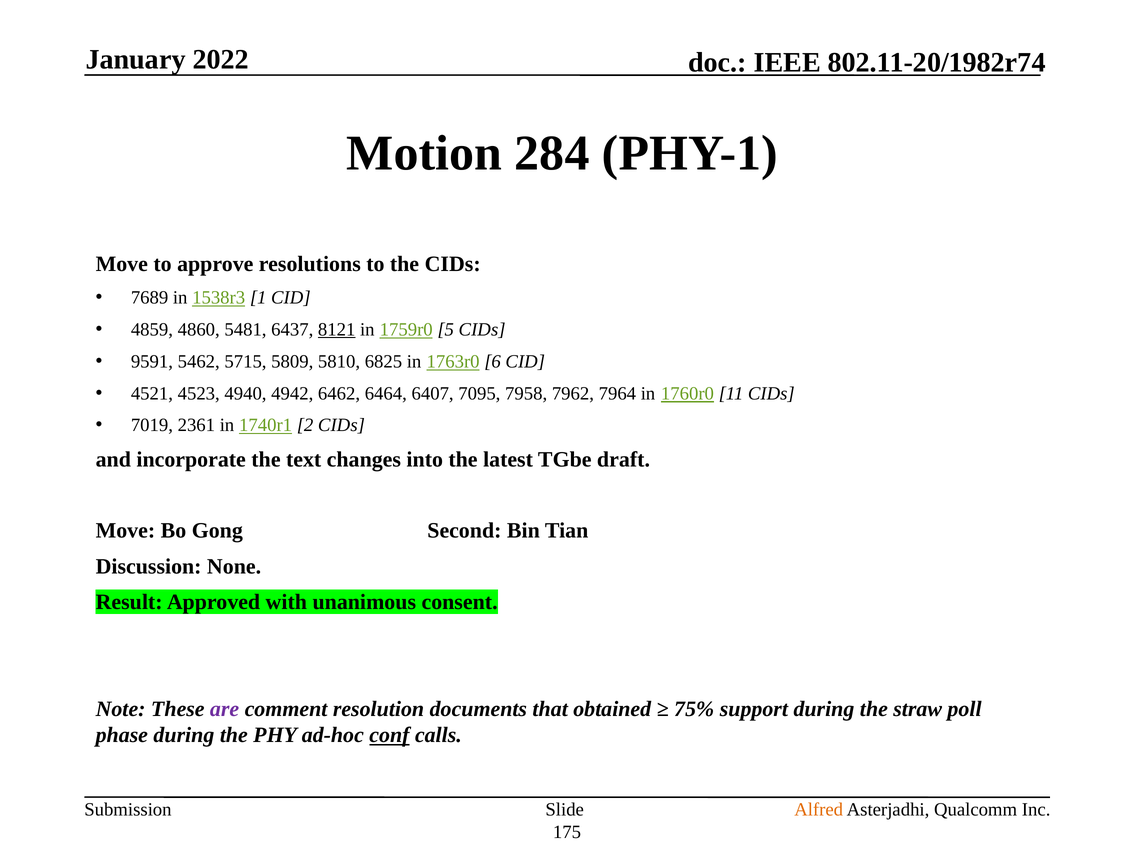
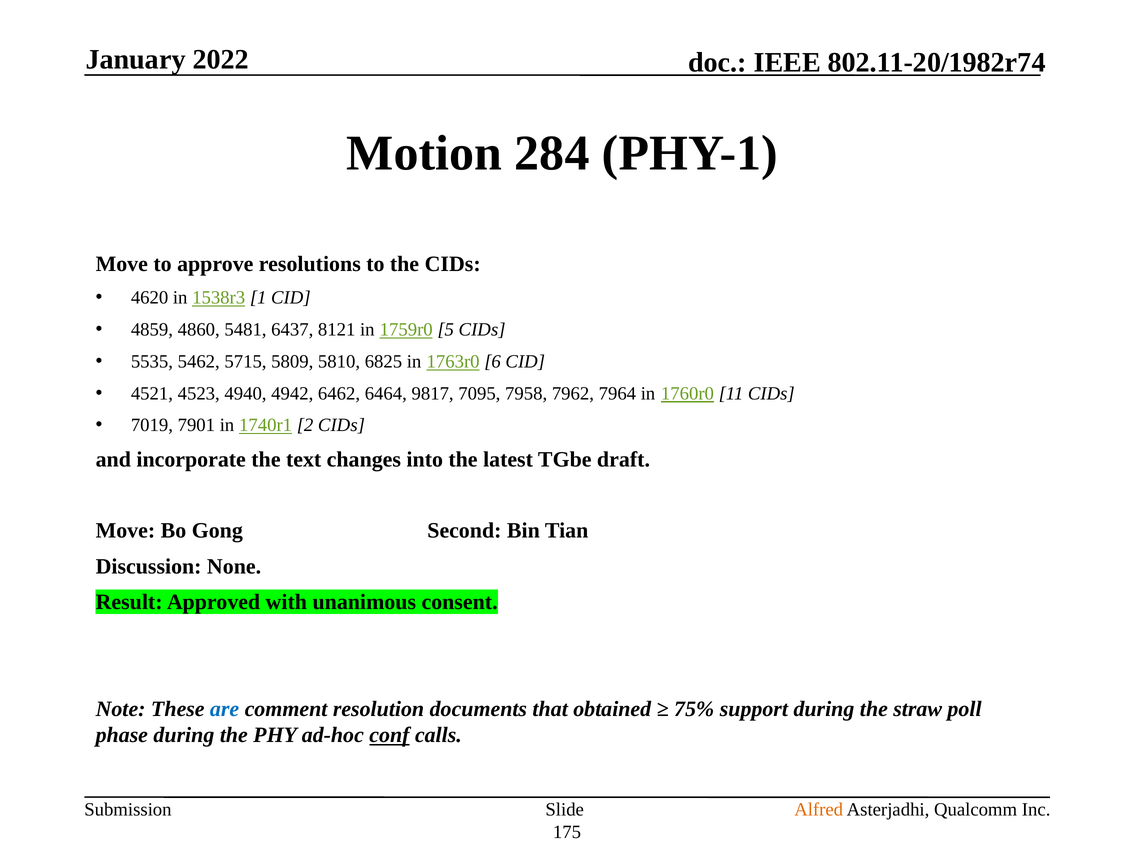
7689: 7689 -> 4620
8121 underline: present -> none
9591: 9591 -> 5535
6407: 6407 -> 9817
2361: 2361 -> 7901
are colour: purple -> blue
